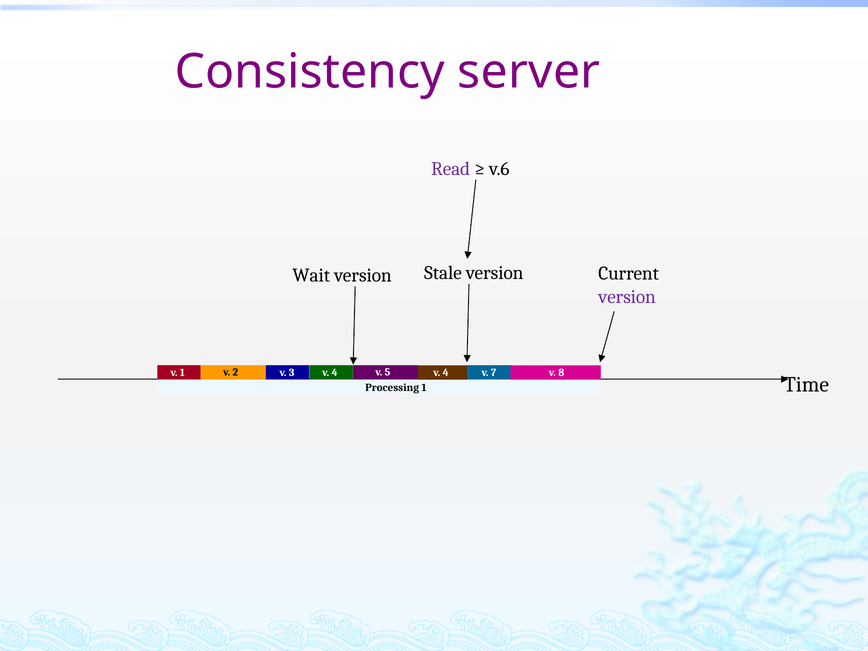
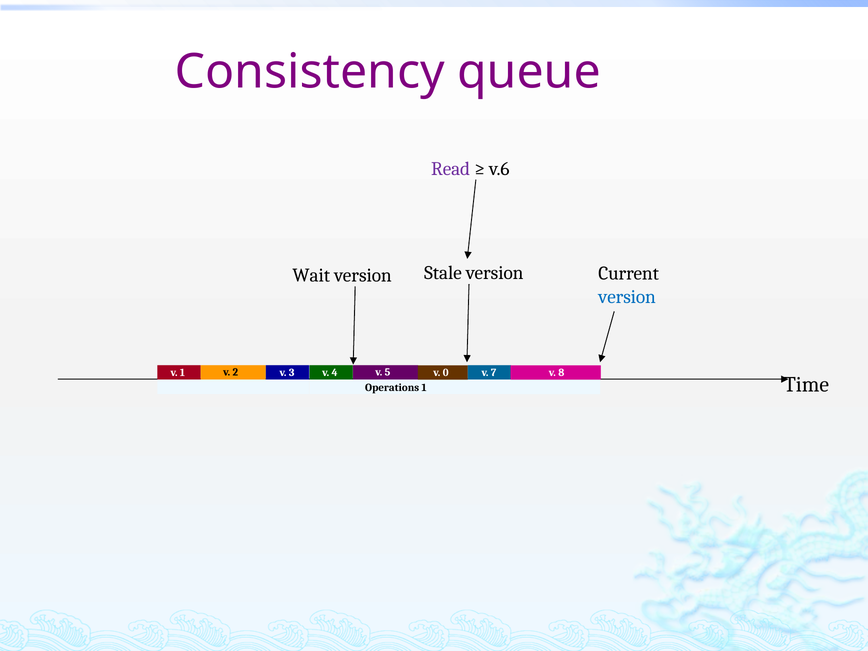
server: server -> queue
version at (627, 297) colour: purple -> blue
4 at (446, 372): 4 -> 0
Processing: Processing -> Operations
